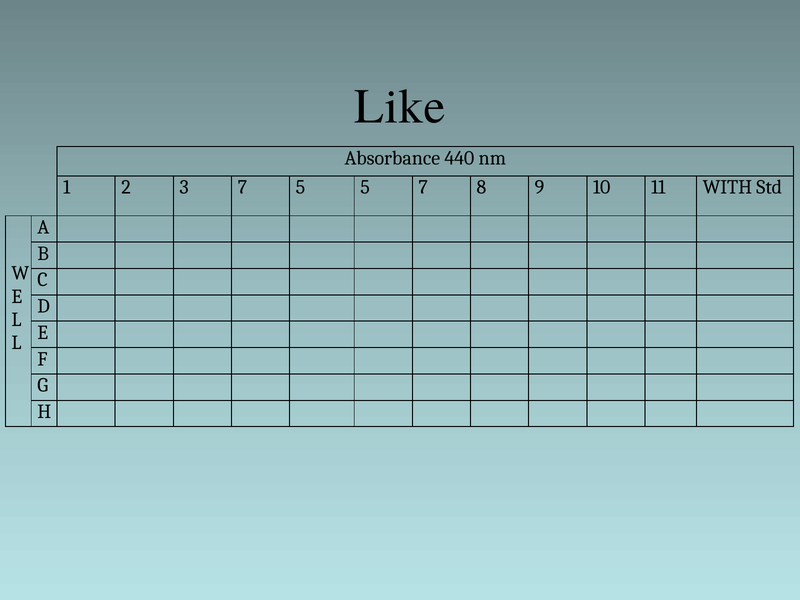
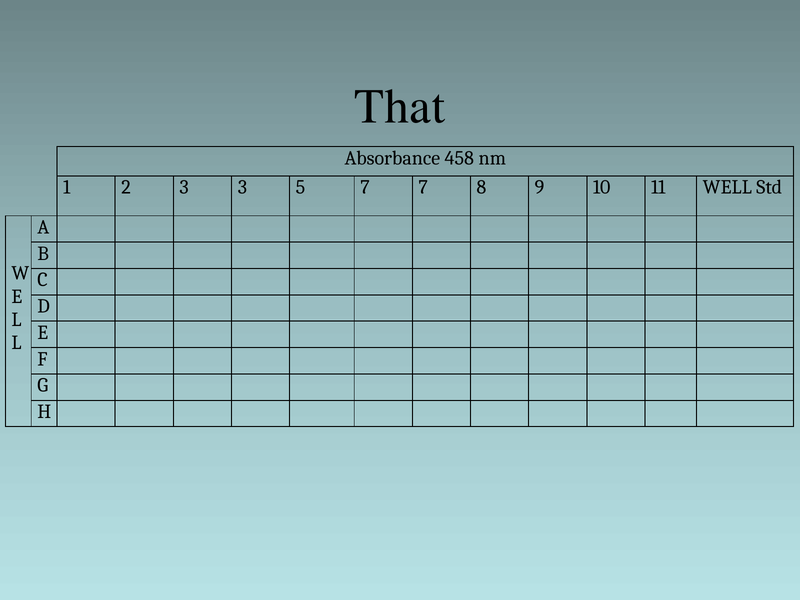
Like: Like -> That
440: 440 -> 458
3 7: 7 -> 3
5 5: 5 -> 7
WITH: WITH -> WELL
